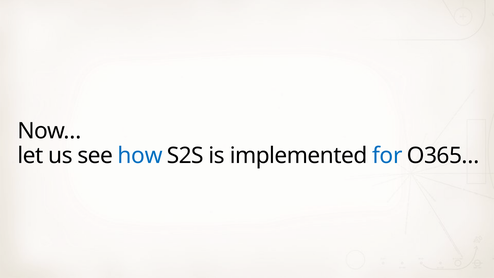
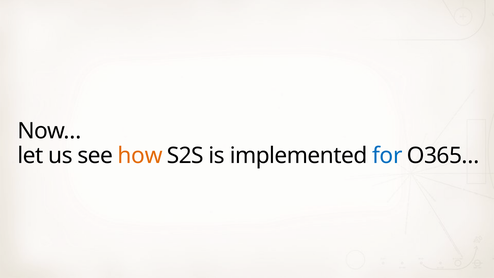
how colour: blue -> orange
